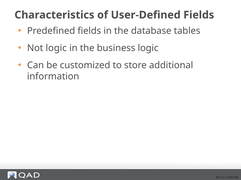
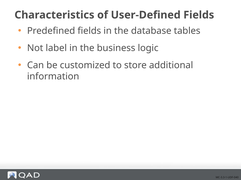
Not logic: logic -> label
